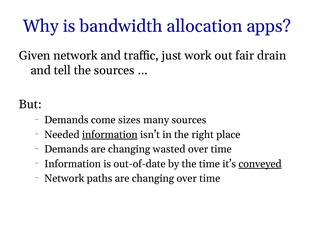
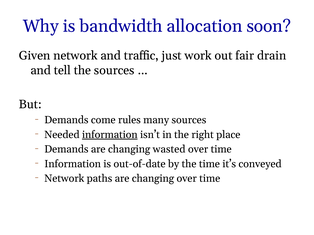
apps: apps -> soon
sizes: sizes -> rules
conveyed underline: present -> none
